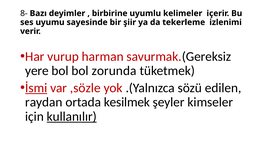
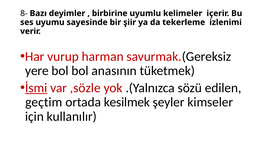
zorunda: zorunda -> anasının
raydan: raydan -> geçtim
kullanılır underline: present -> none
